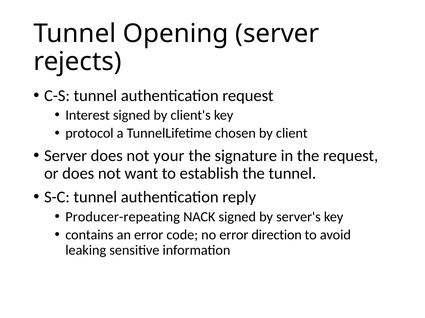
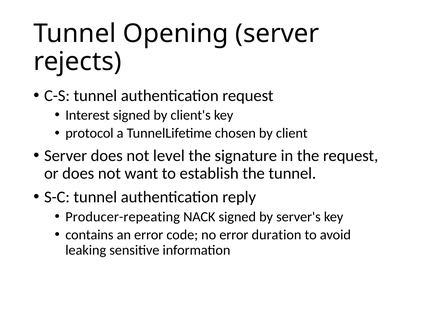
your: your -> level
direction: direction -> duration
